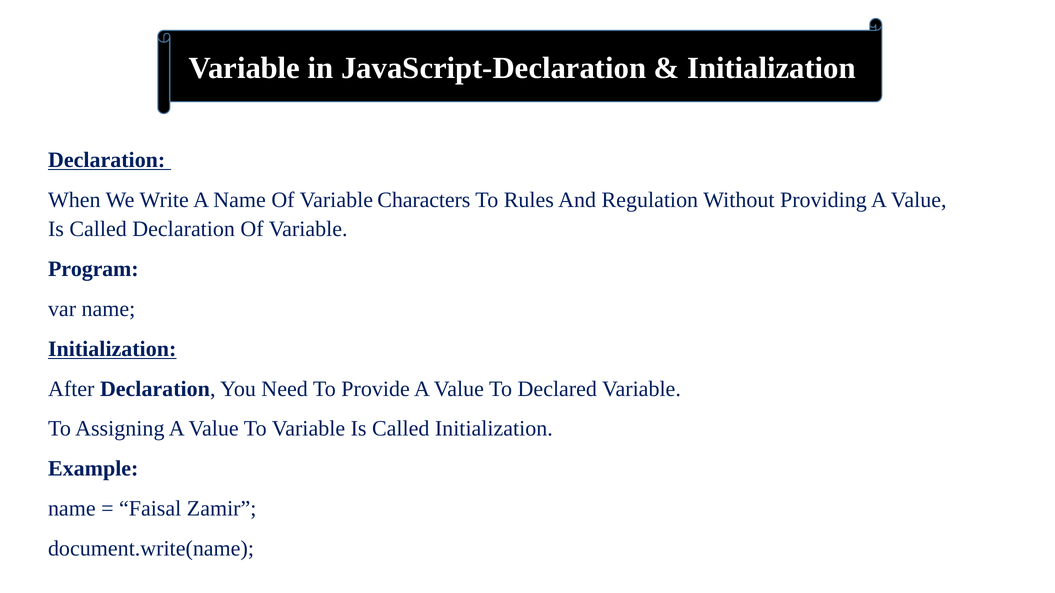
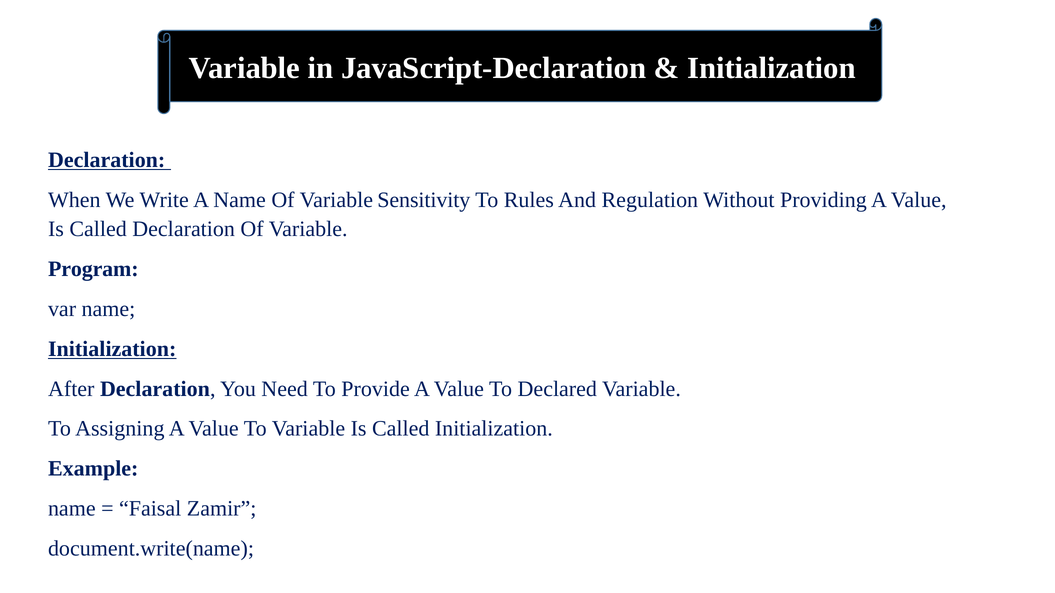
Characters: Characters -> Sensitivity
